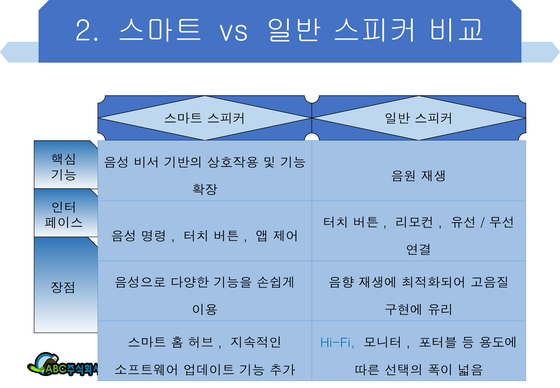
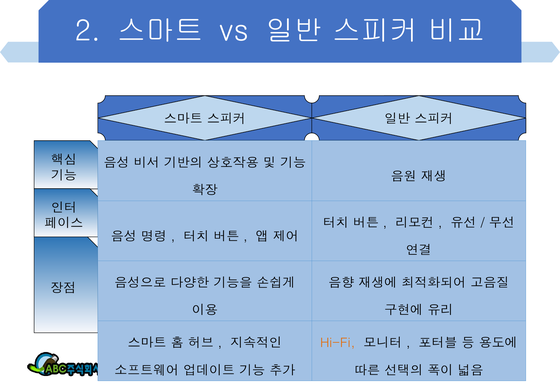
Hi-Fi colour: blue -> orange
